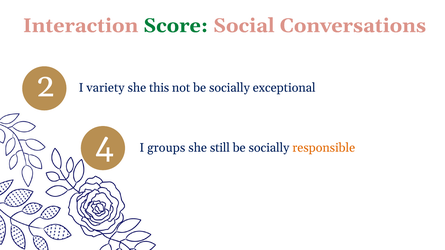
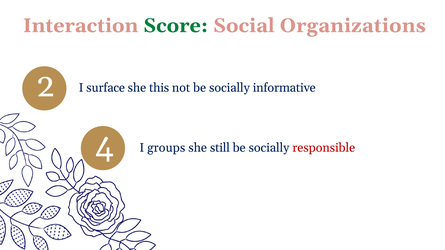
Conversations: Conversations -> Organizations
variety: variety -> surface
exceptional: exceptional -> informative
responsible colour: orange -> red
